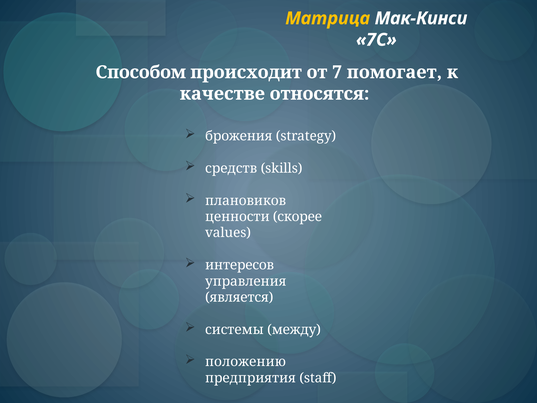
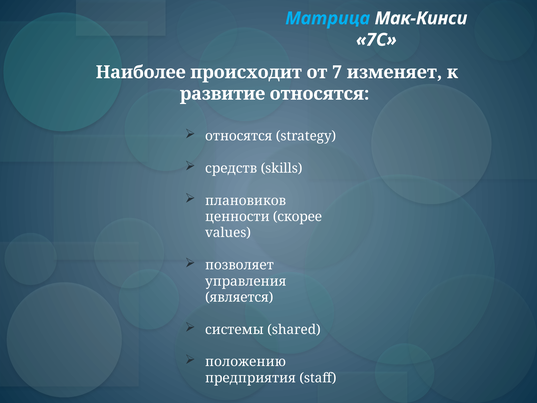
Матрица colour: yellow -> light blue
Способом: Способом -> Наиболее
помогает: помогает -> изменяет
качестве: качестве -> развитие
брожения at (239, 136): брожения -> относятся
интересов: интересов -> позволяет
между: между -> shared
